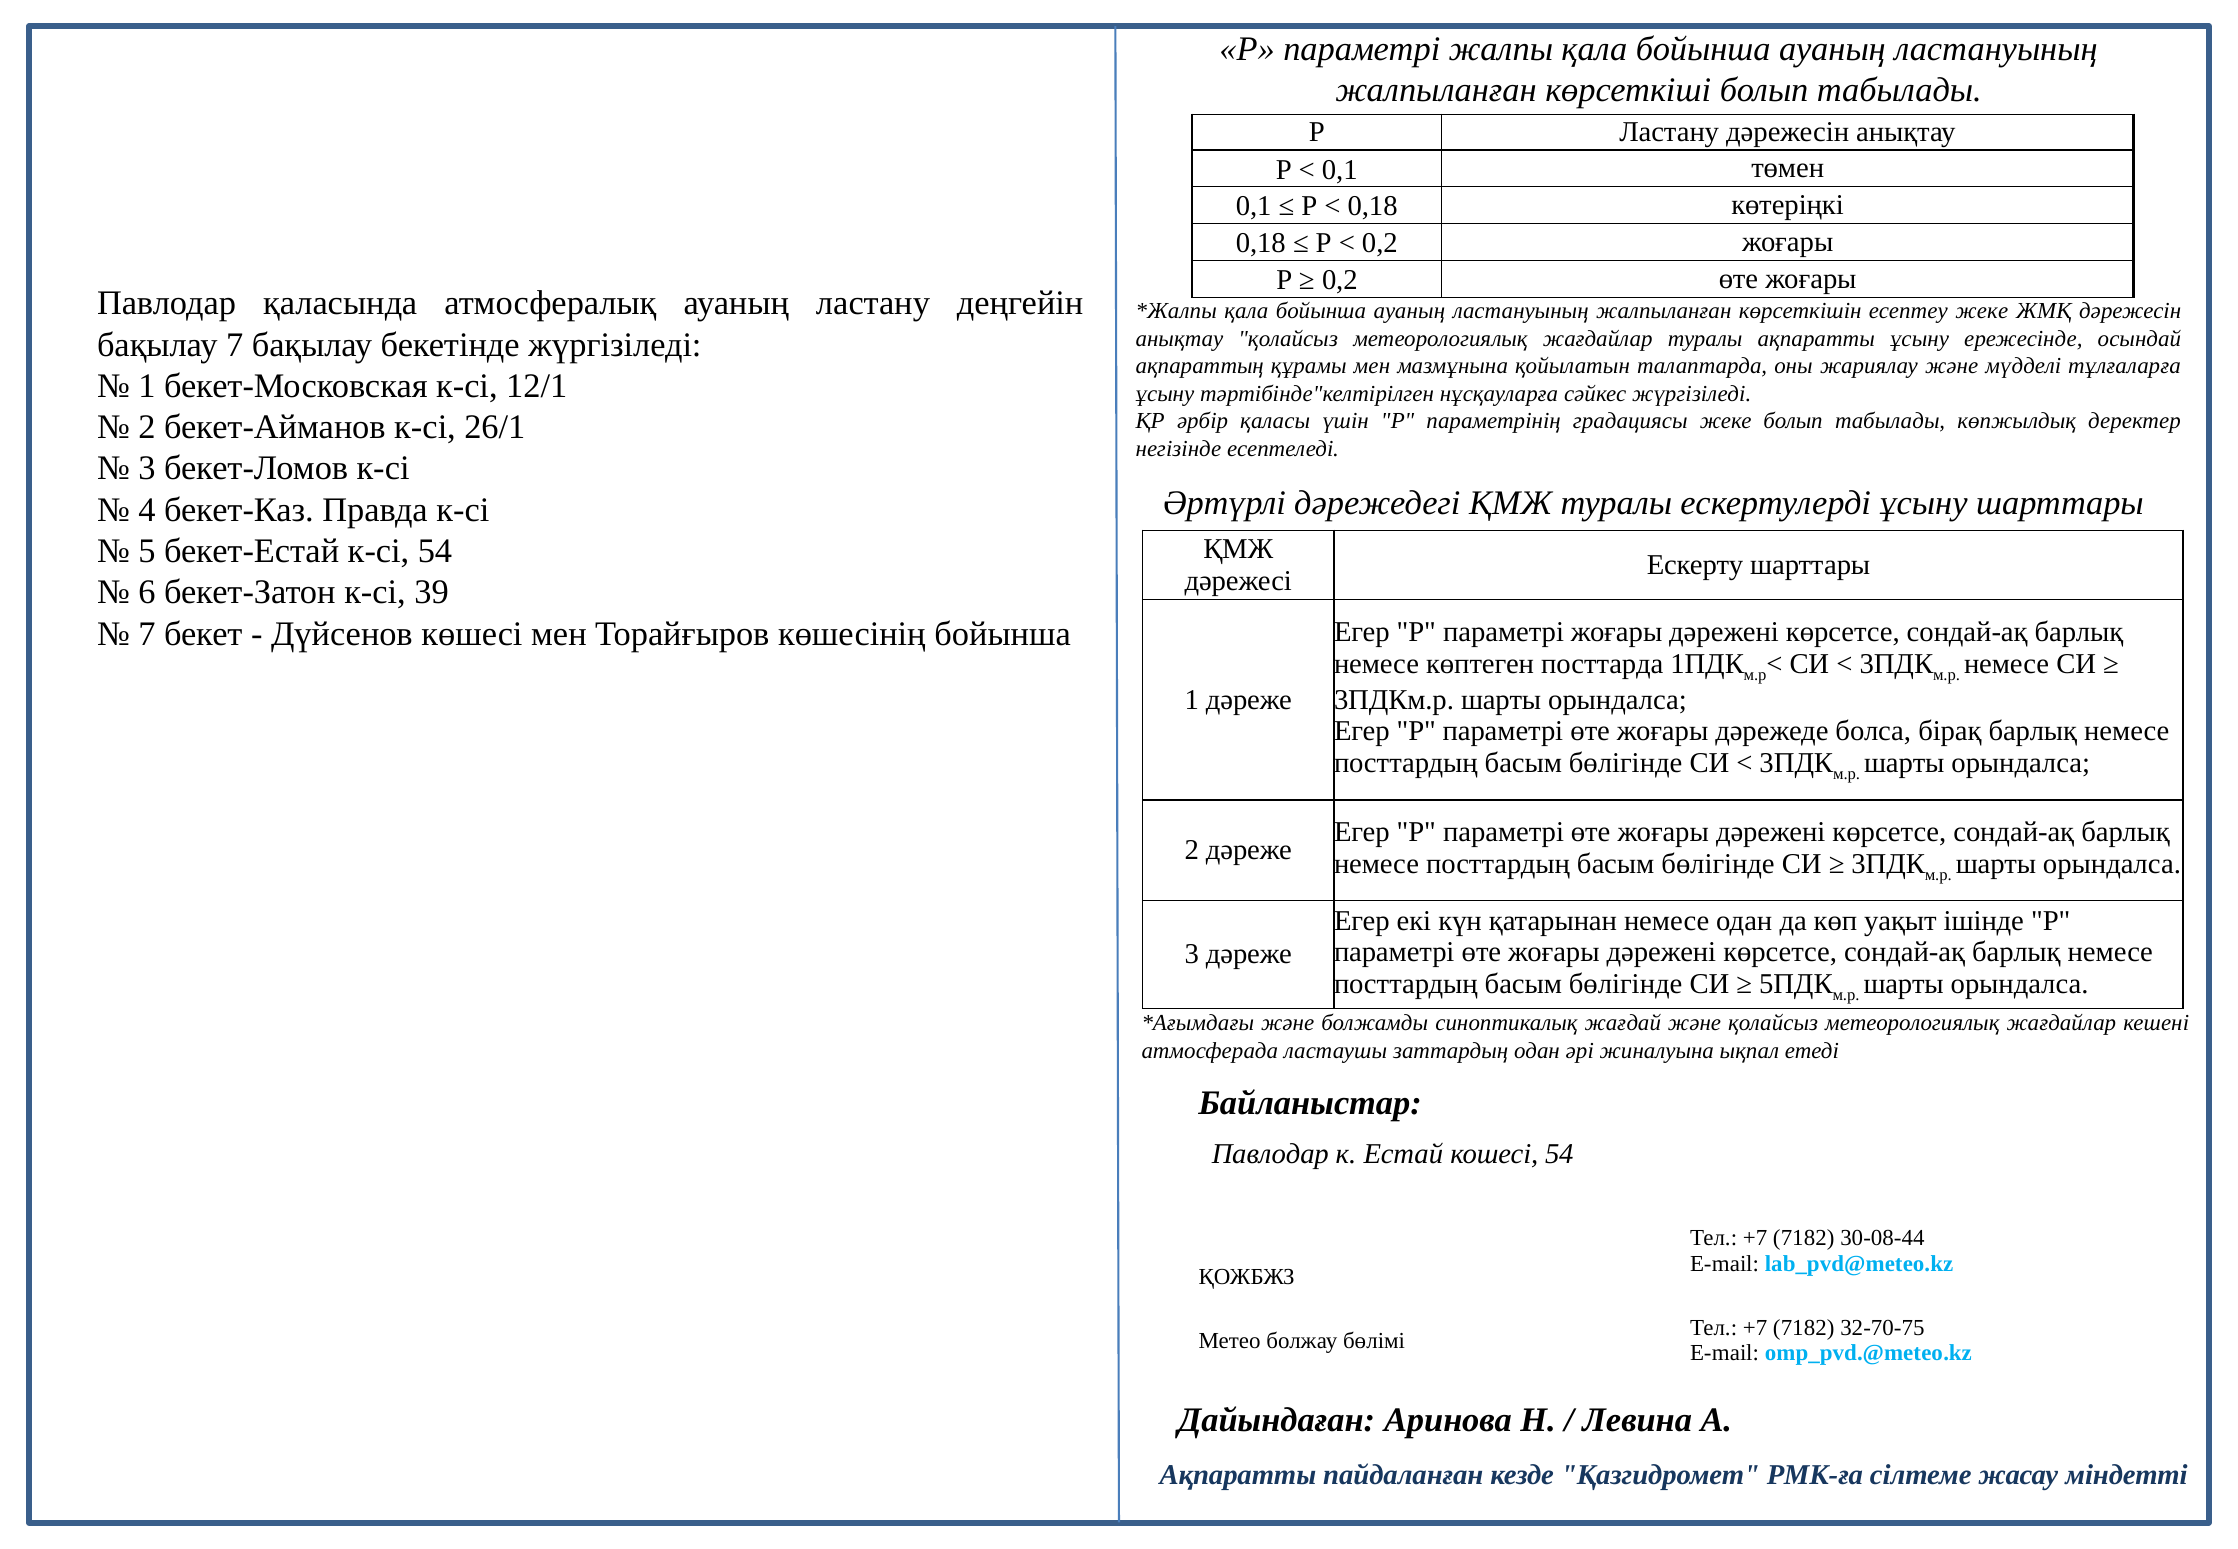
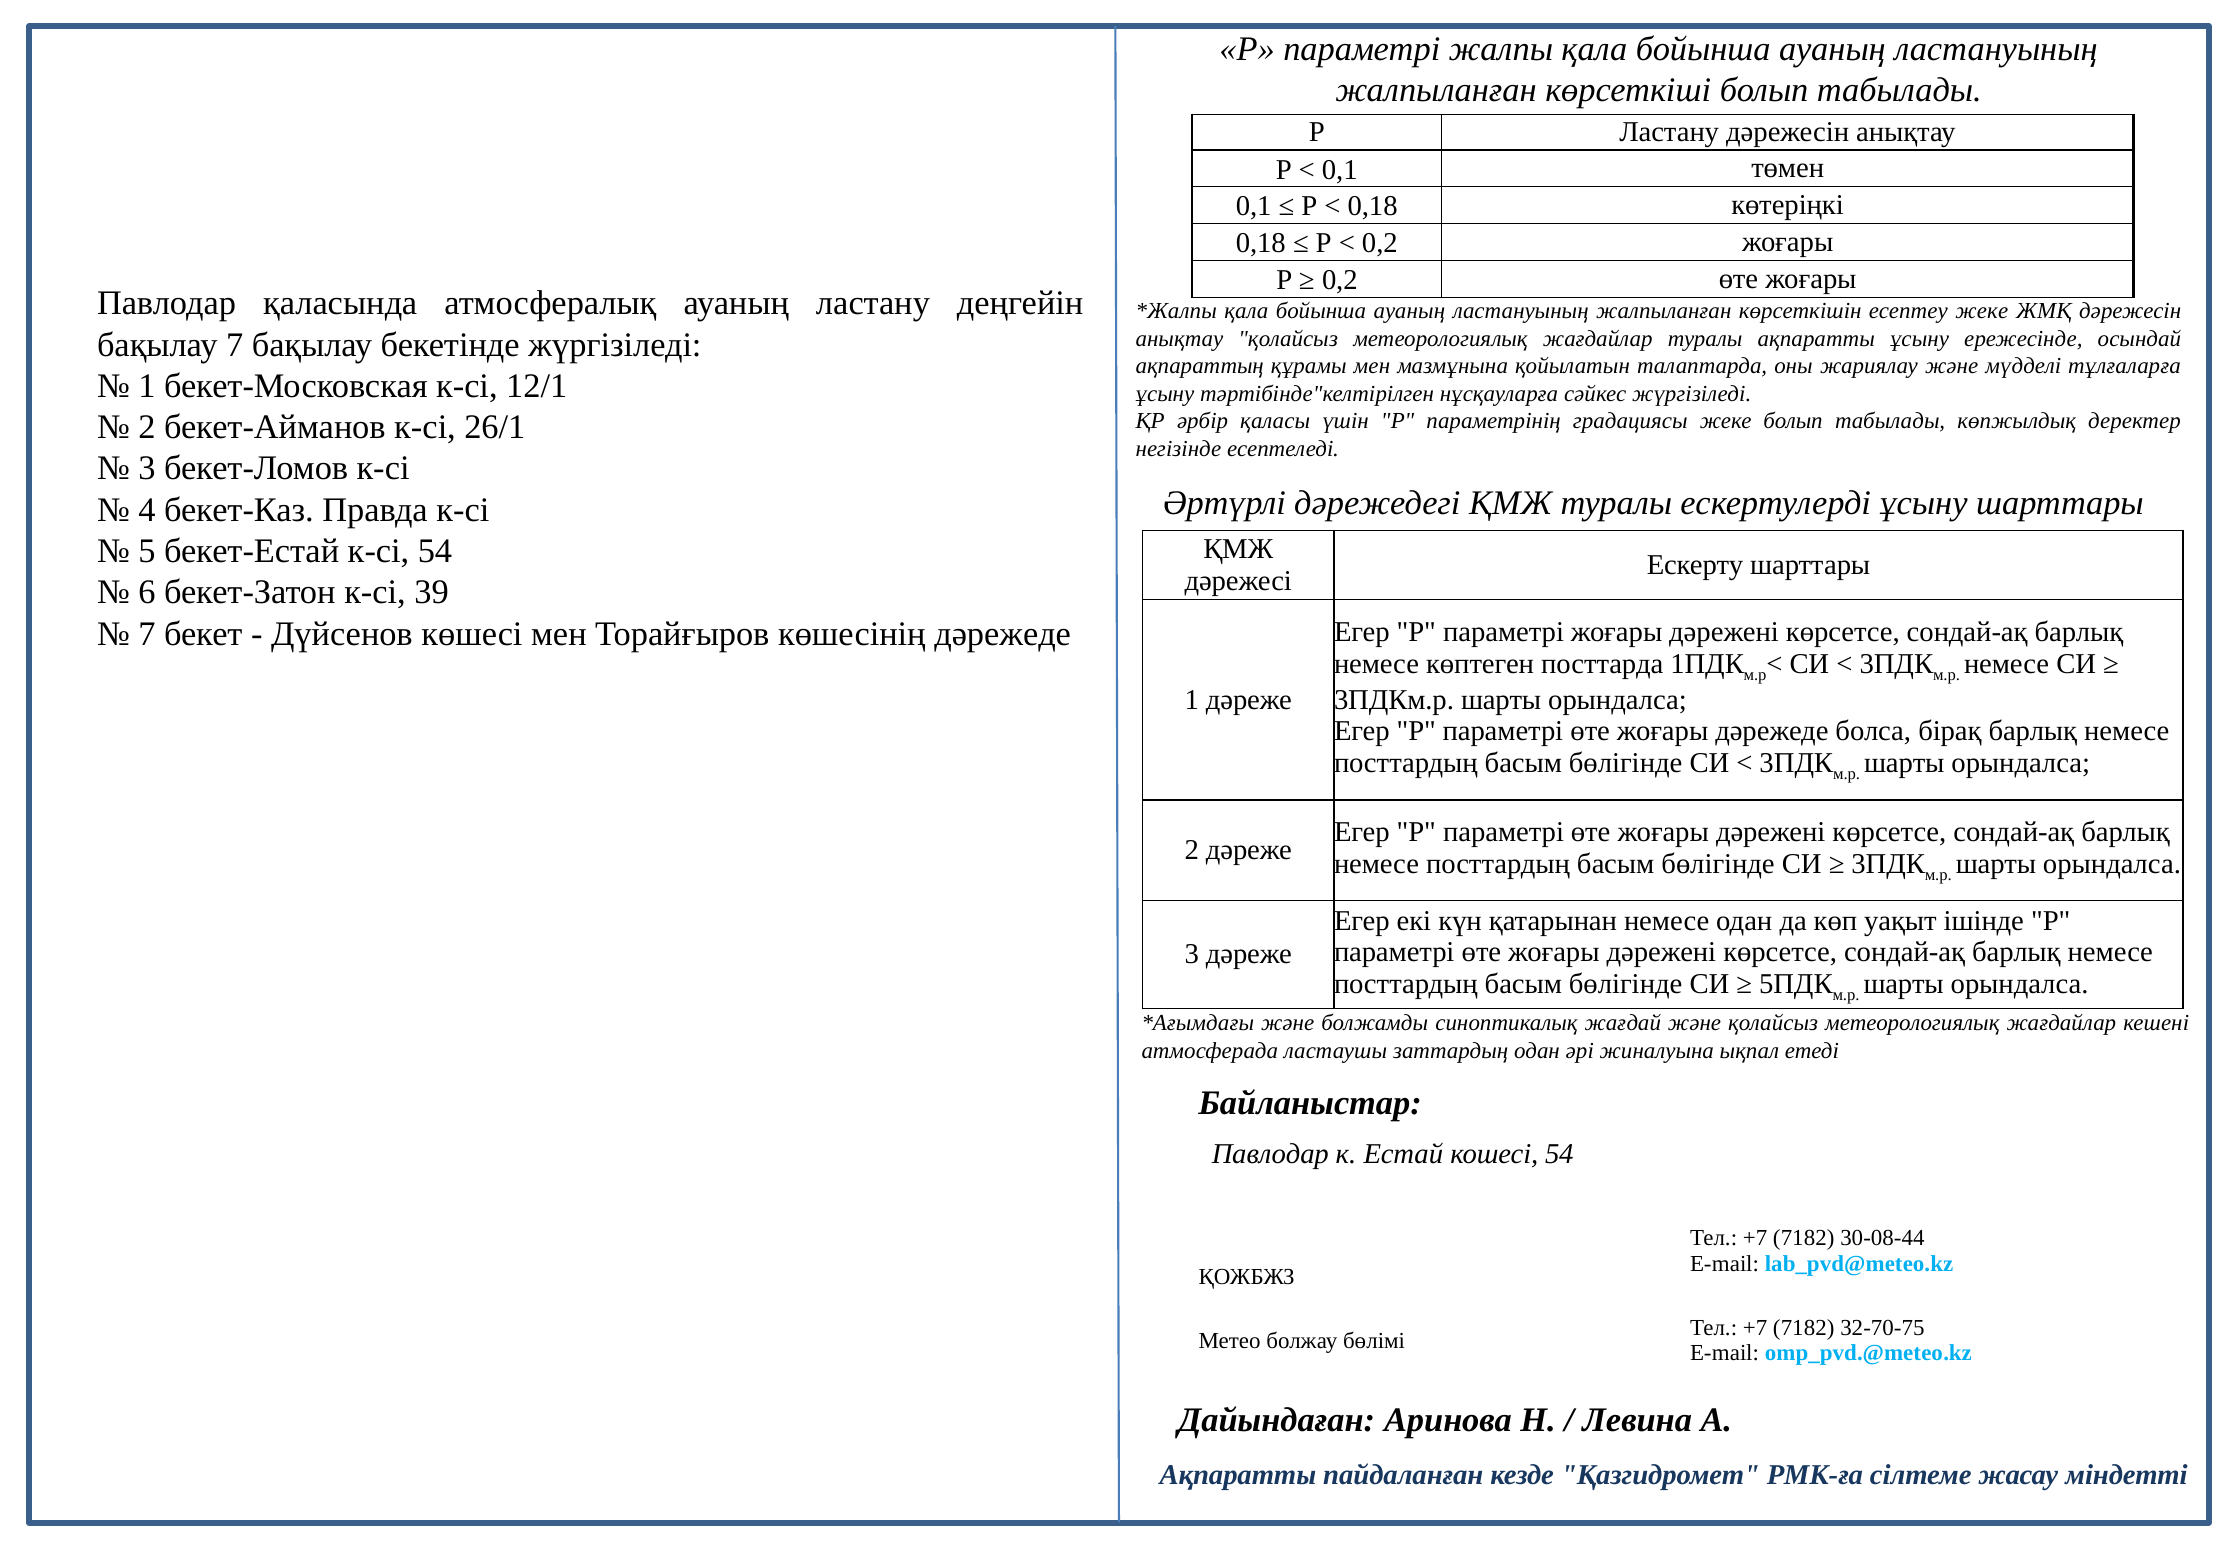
көшесінің бойынша: бойынша -> дәрежеде
